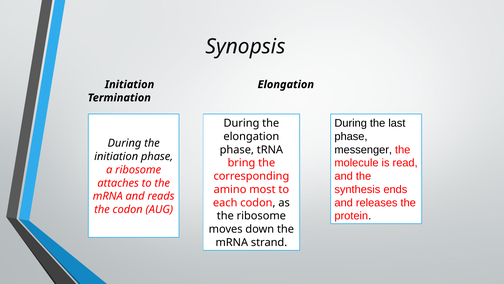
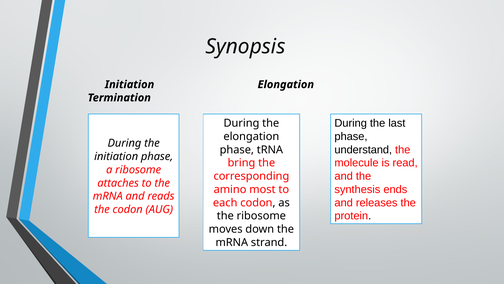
messenger: messenger -> understand
